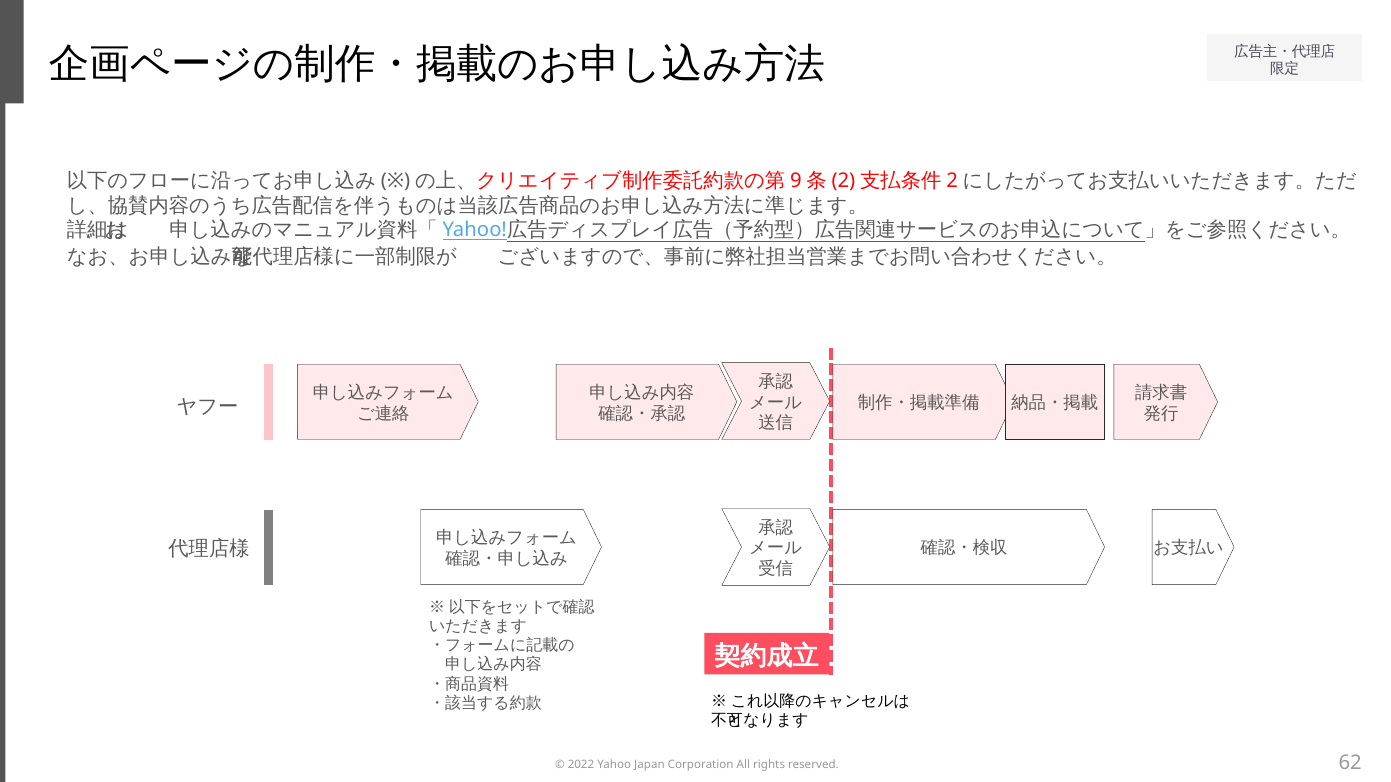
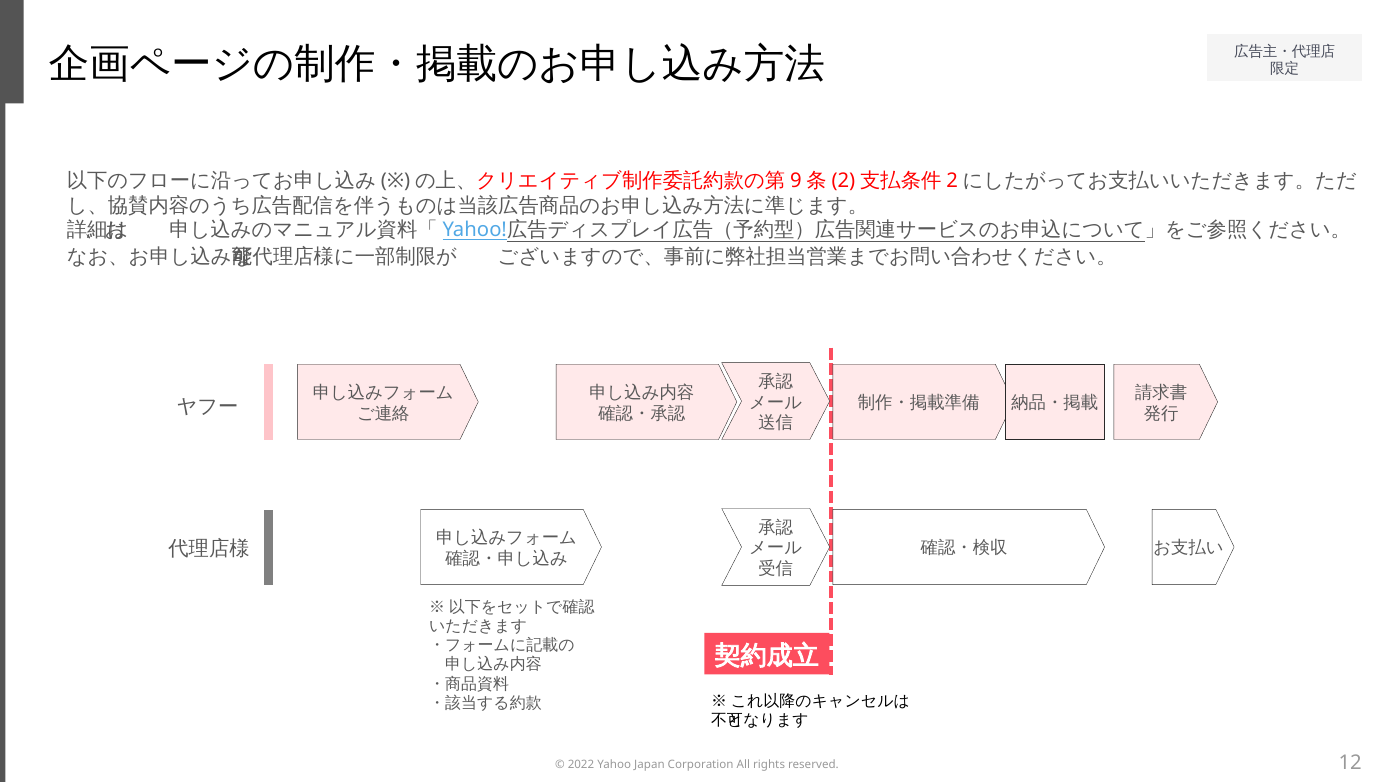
62: 62 -> 12
